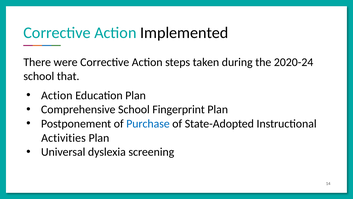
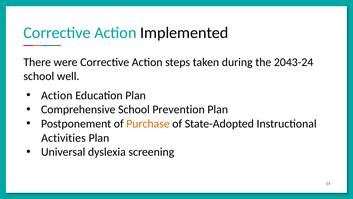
2020-24: 2020-24 -> 2043-24
that: that -> well
Fingerprint: Fingerprint -> Prevention
Purchase colour: blue -> orange
